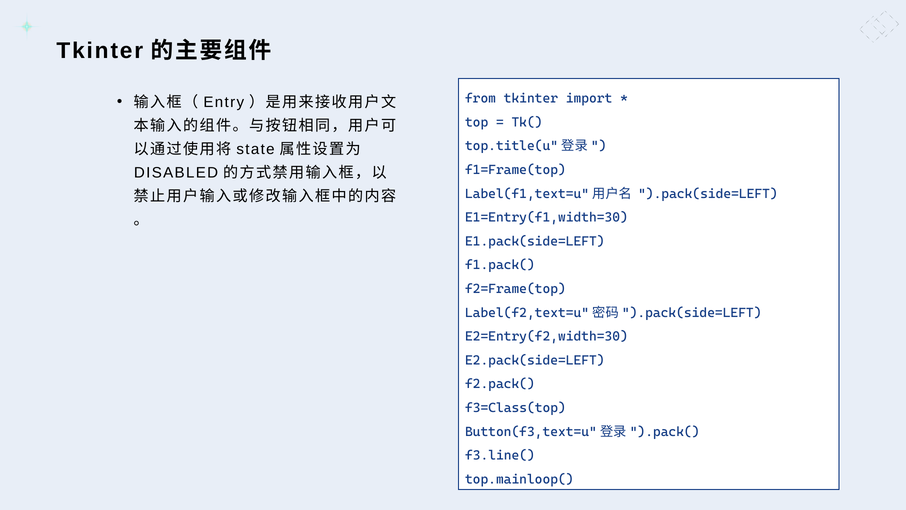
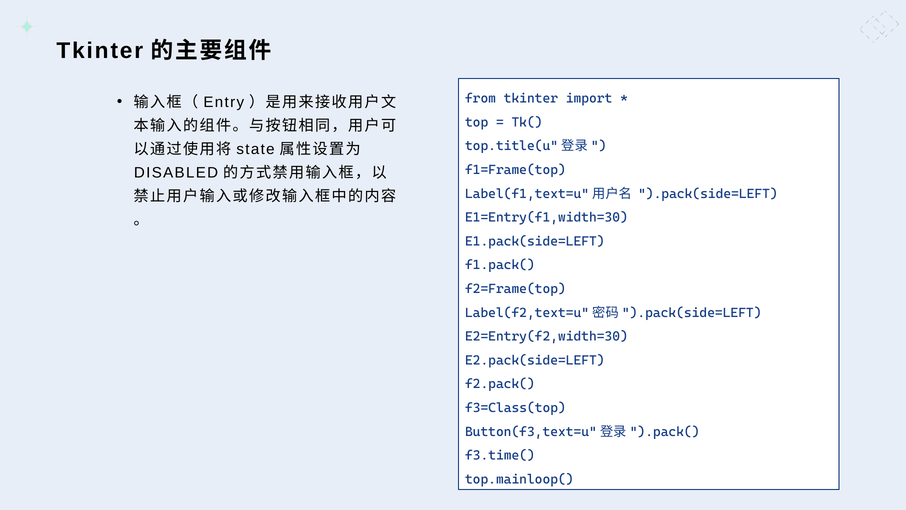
f3.line(: f3.line( -> f3.time(
